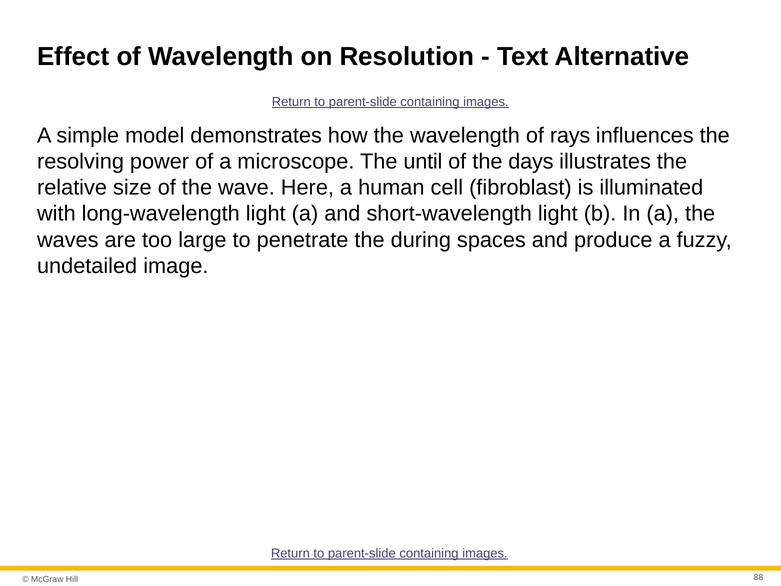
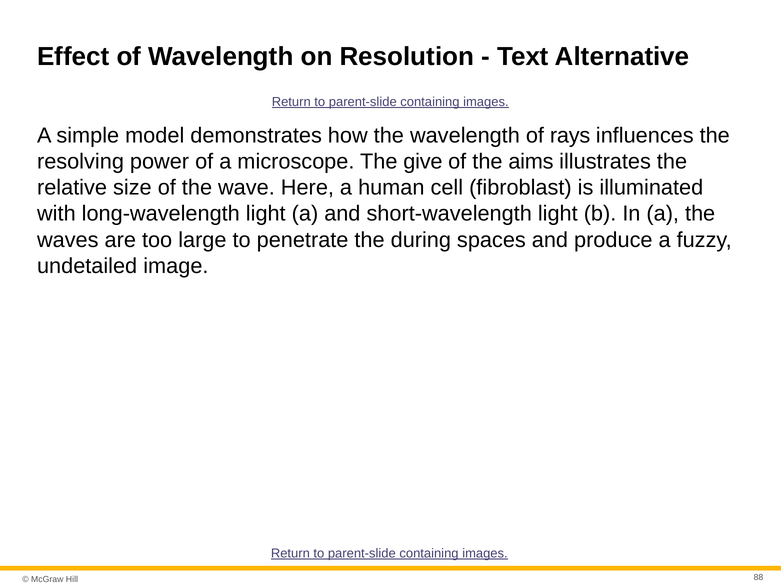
until: until -> give
days: days -> aims
